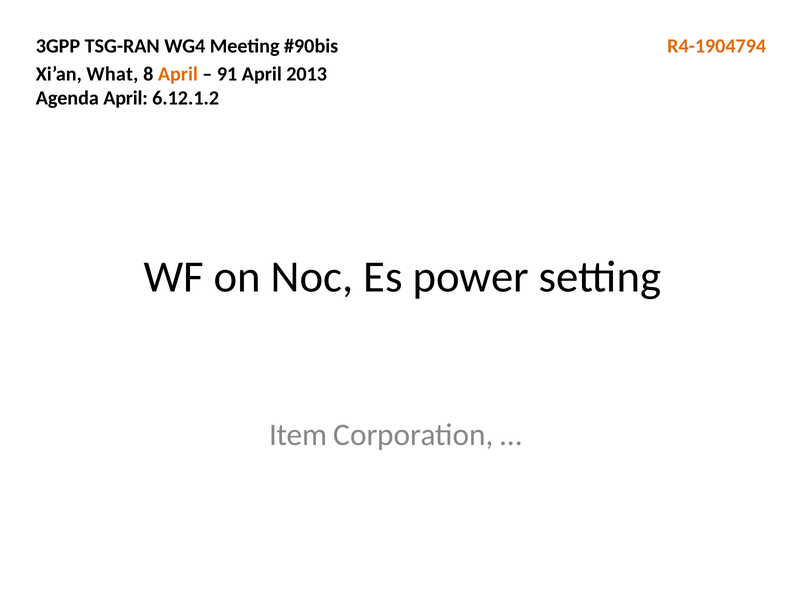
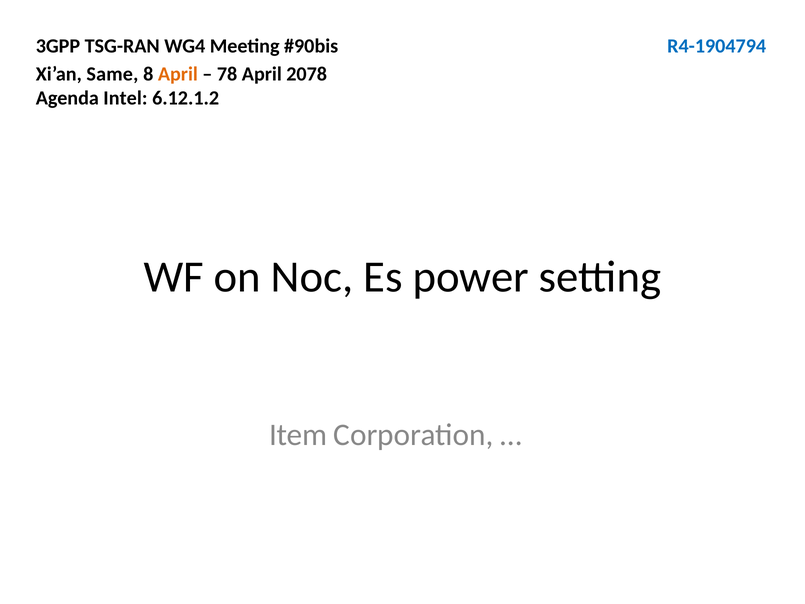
R4-1904794 colour: orange -> blue
What: What -> Same
91: 91 -> 78
2013: 2013 -> 2078
Agenda April: April -> Intel
